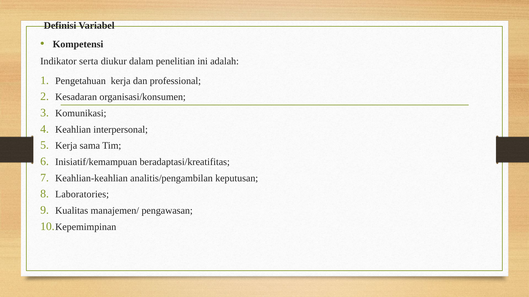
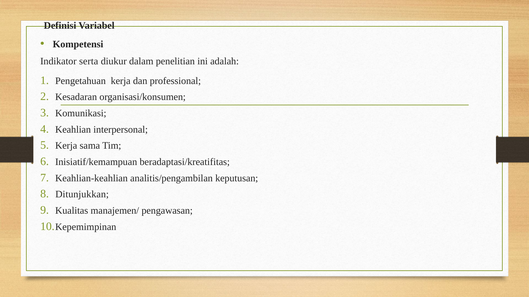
Laboratories: Laboratories -> Ditunjukkan
